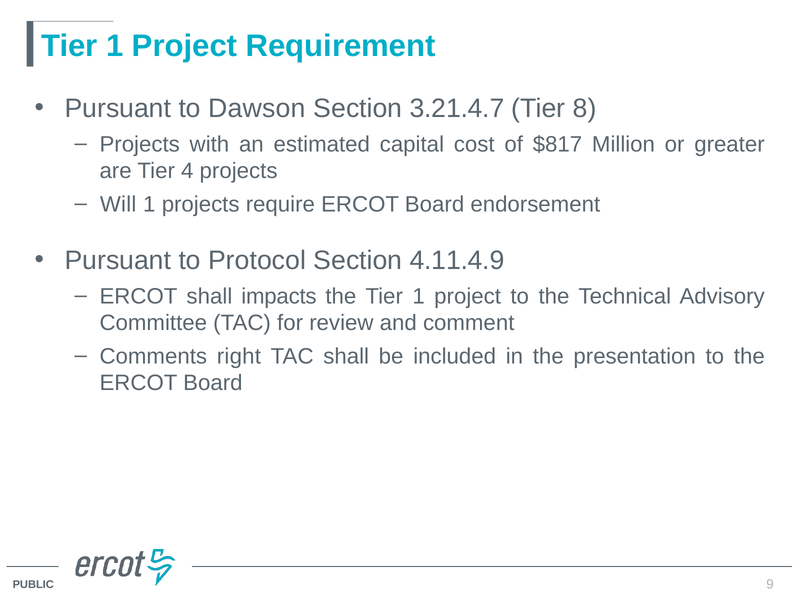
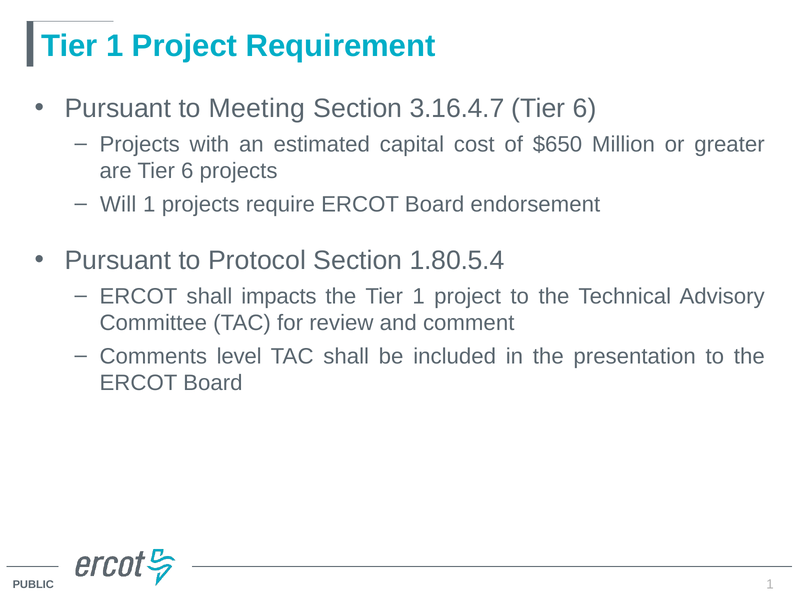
Dawson: Dawson -> Meeting
3.21.4.7: 3.21.4.7 -> 3.16.4.7
8 at (585, 108): 8 -> 6
$817: $817 -> $650
are Tier 4: 4 -> 6
4.11.4.9: 4.11.4.9 -> 1.80.5.4
right: right -> level
9 at (770, 585): 9 -> 1
